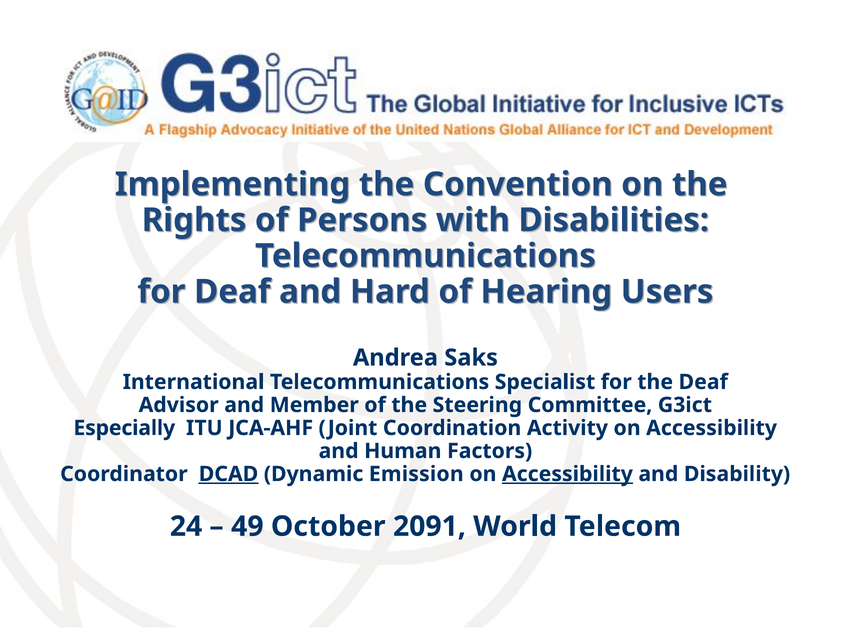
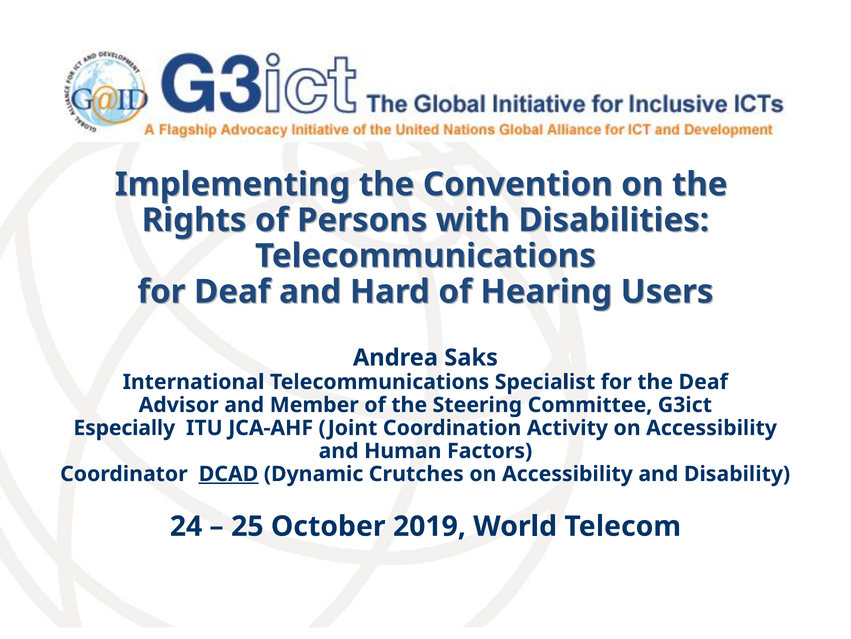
Emission: Emission -> Crutches
Accessibility at (567, 473) underline: present -> none
49: 49 -> 25
2091: 2091 -> 2019
